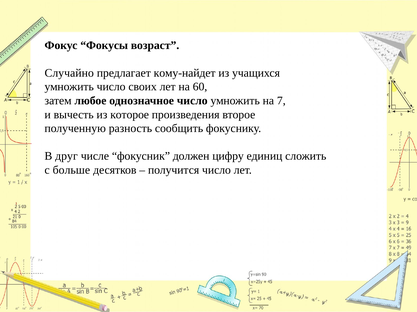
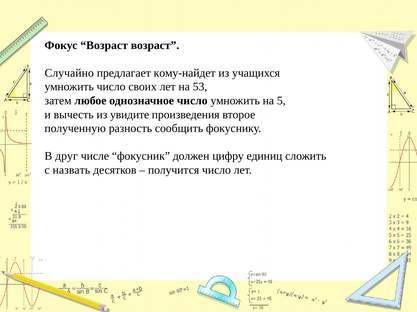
Фокус Фокусы: Фокусы -> Возраст
60: 60 -> 53
7: 7 -> 5
которое: которое -> увидите
больше: больше -> назвать
